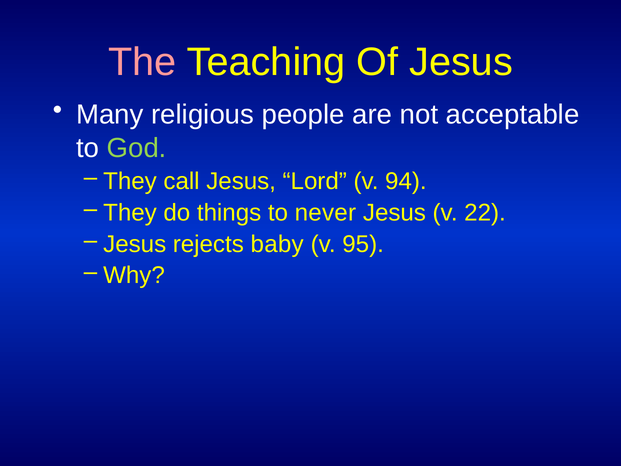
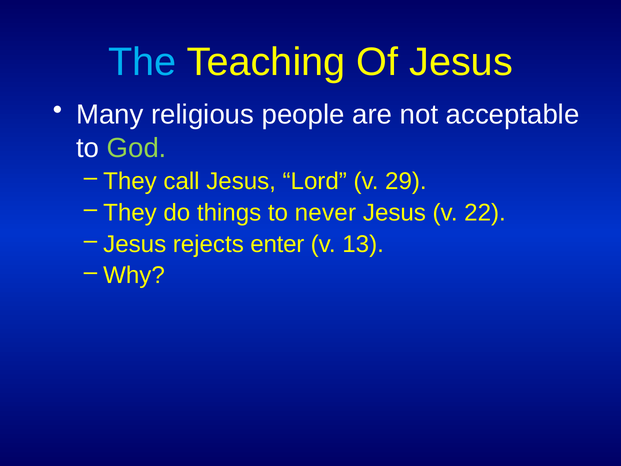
The colour: pink -> light blue
94: 94 -> 29
baby: baby -> enter
95: 95 -> 13
